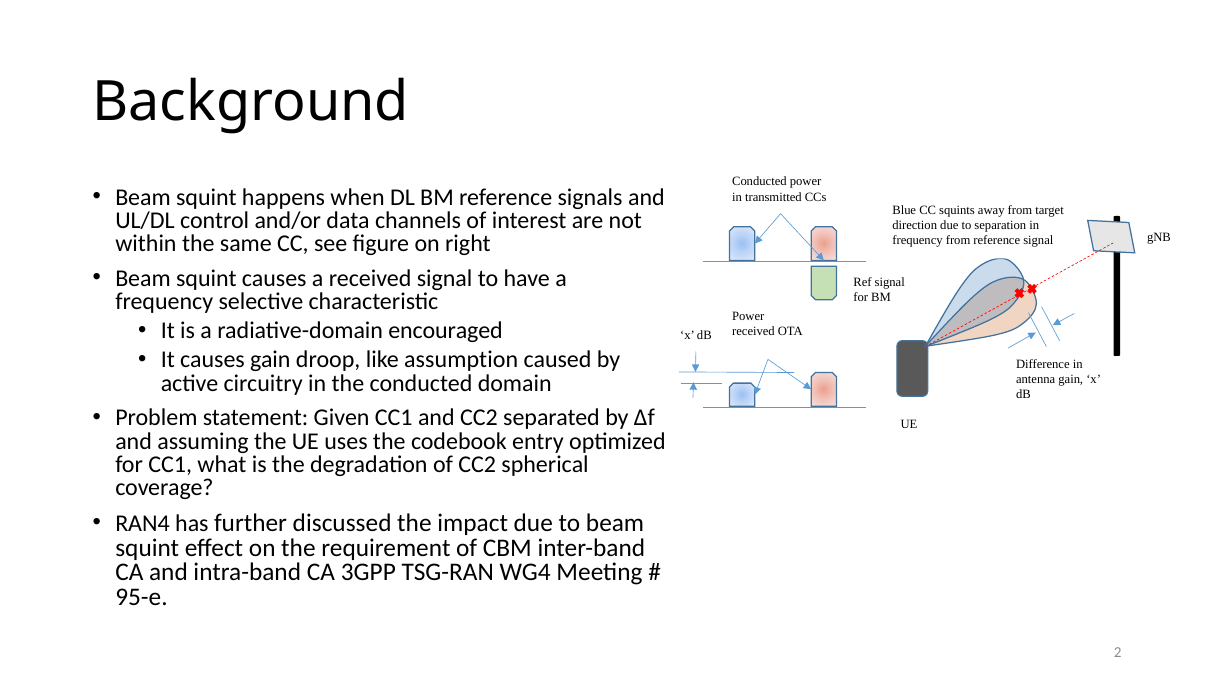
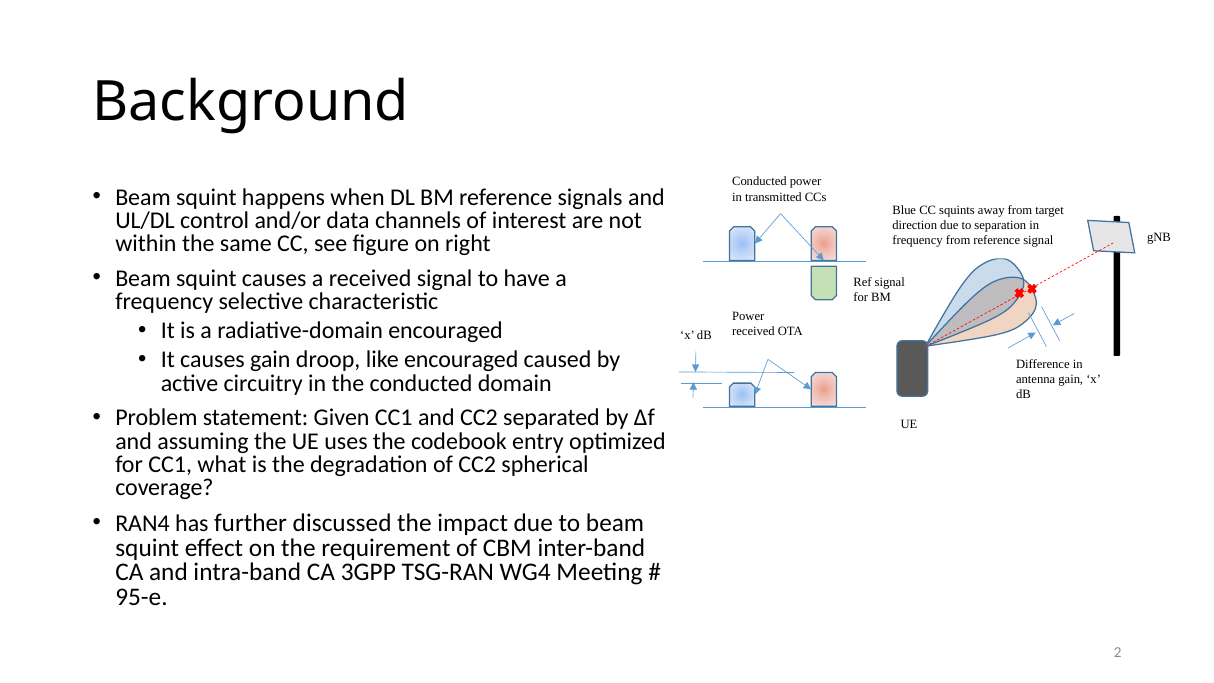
like assumption: assumption -> encouraged
